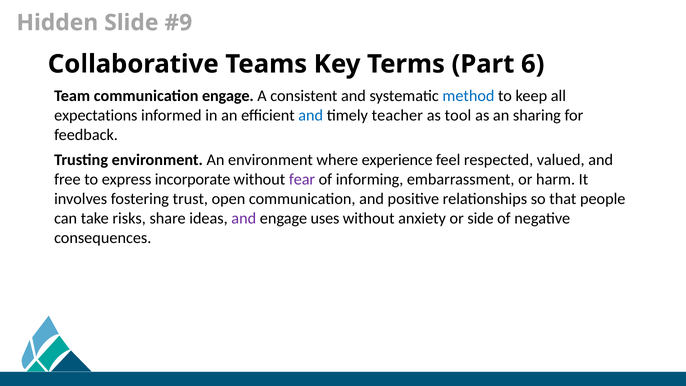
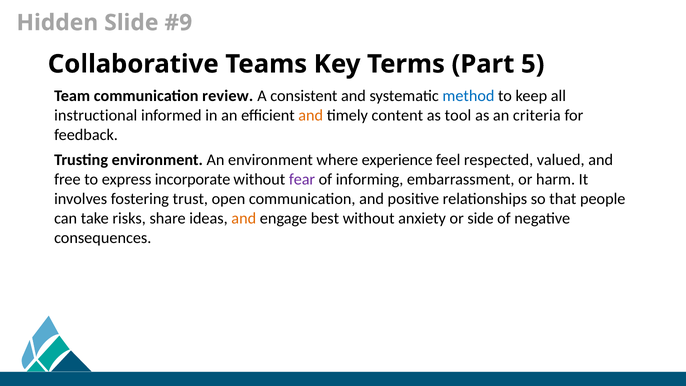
6: 6 -> 5
communication engage: engage -> review
expectations: expectations -> instructional
and at (311, 115) colour: blue -> orange
teacher: teacher -> content
sharing: sharing -> criteria
and at (244, 218) colour: purple -> orange
uses: uses -> best
